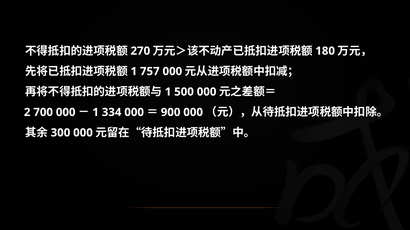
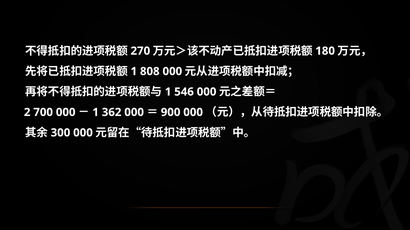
757: 757 -> 808
500: 500 -> 546
334: 334 -> 362
